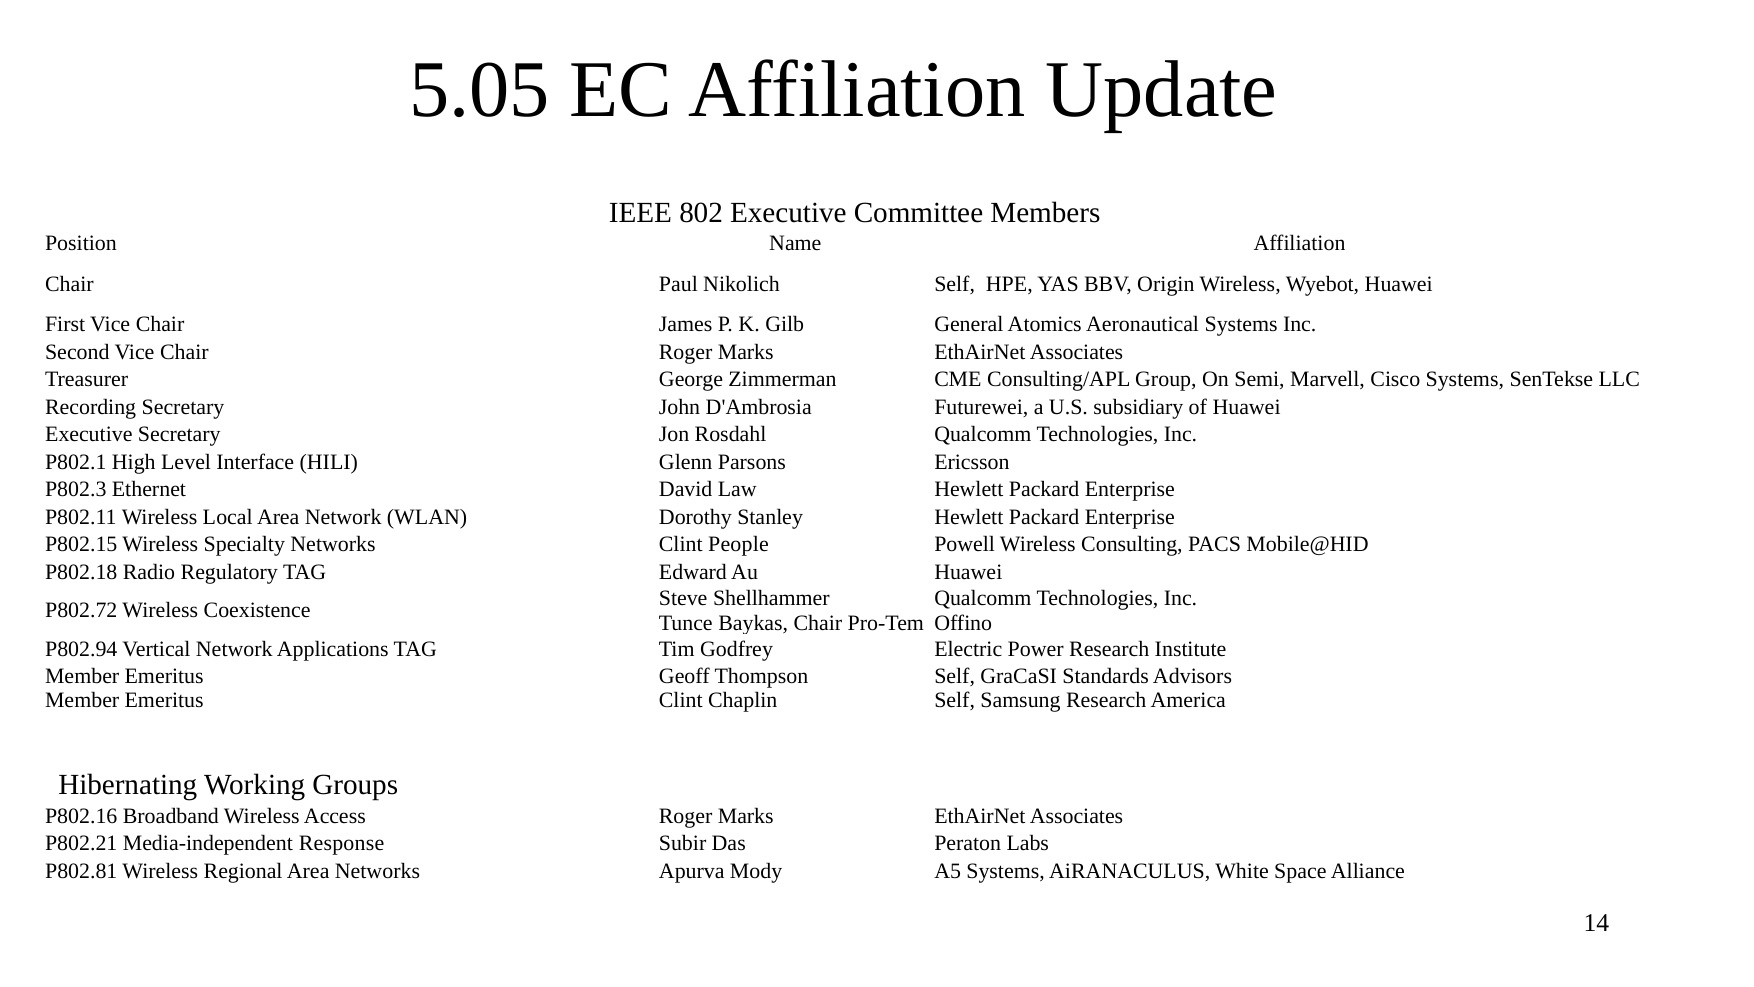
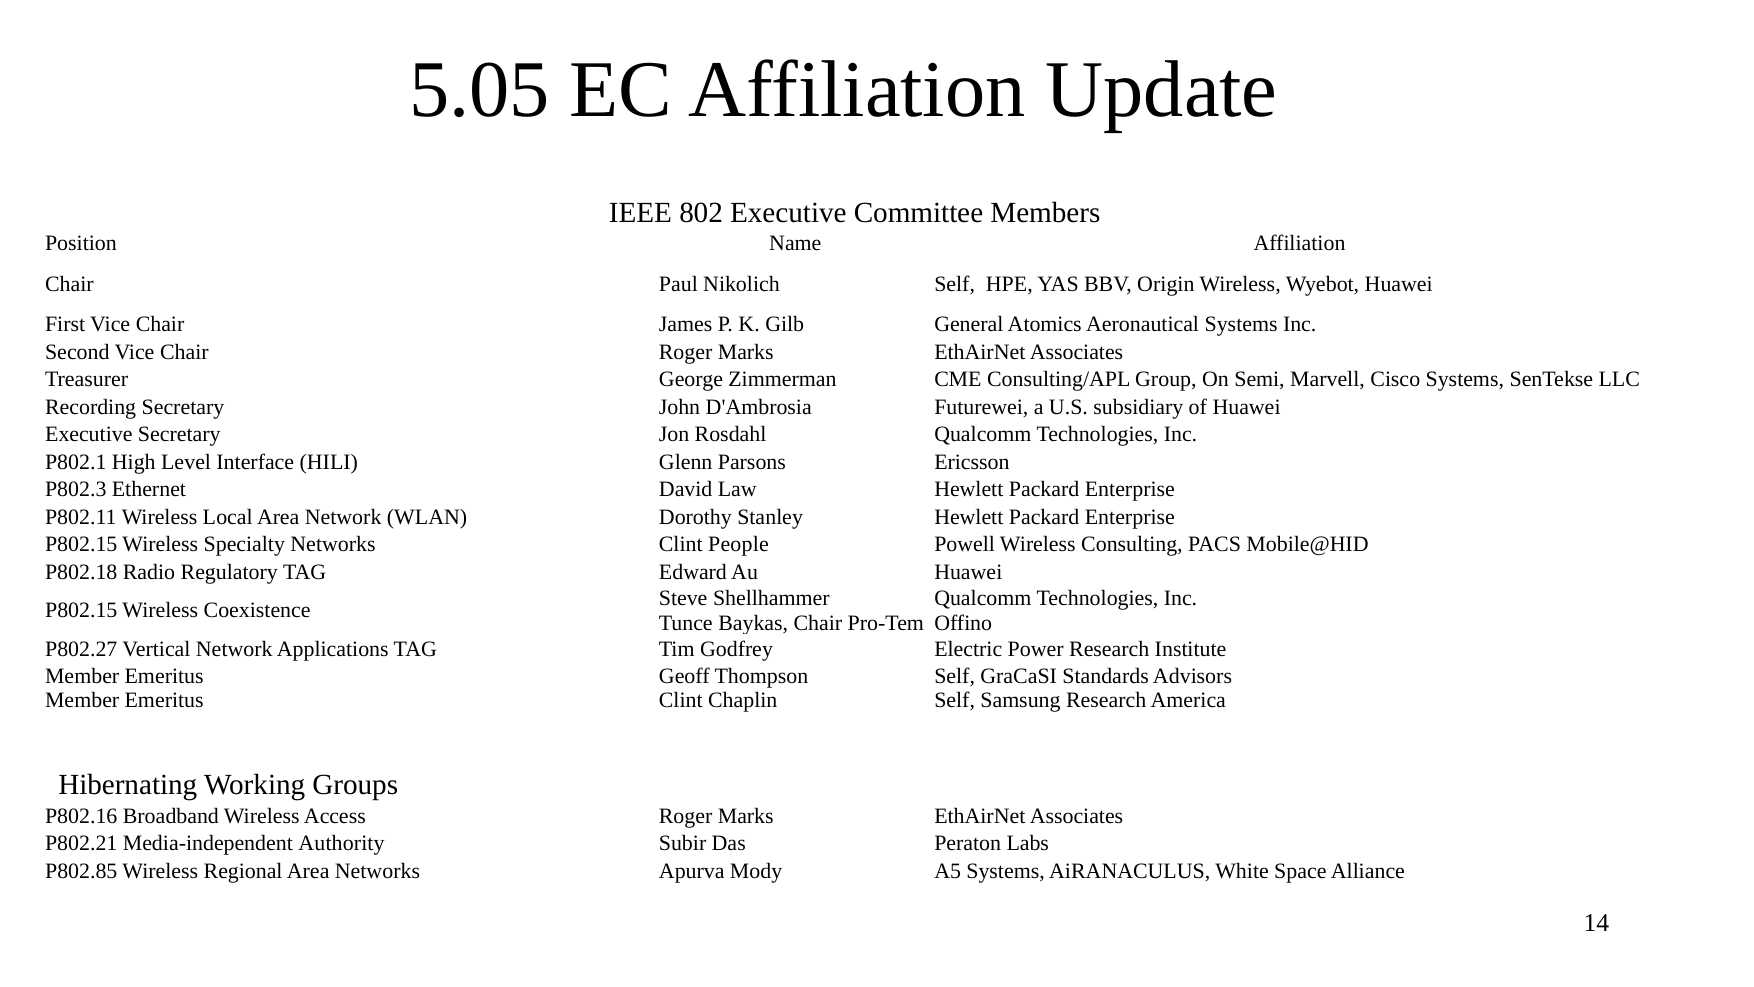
P802.72 at (81, 610): P802.72 -> P802.15
P802.94: P802.94 -> P802.27
Response: Response -> Authority
P802.81: P802.81 -> P802.85
